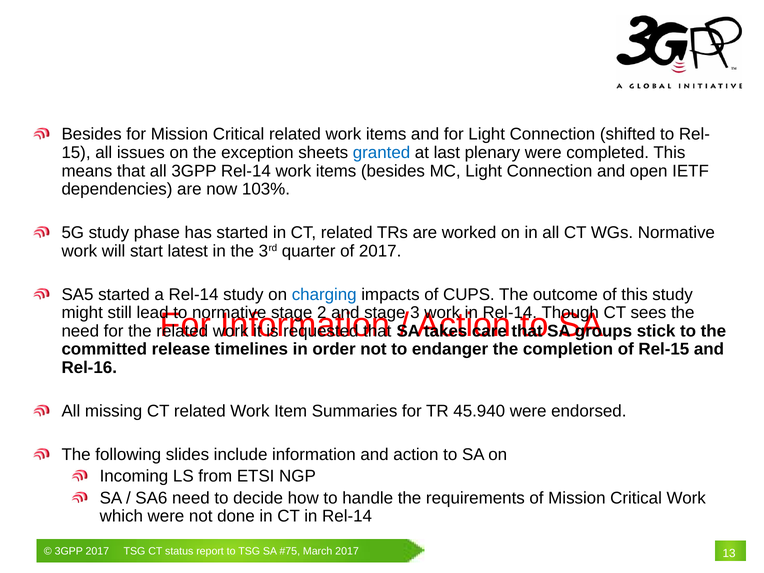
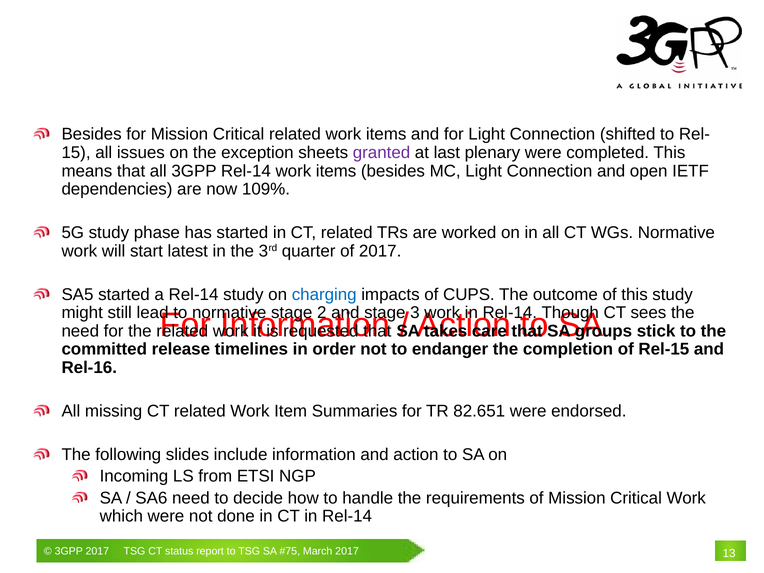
granted colour: blue -> purple
103%: 103% -> 109%
45.940: 45.940 -> 82.651
